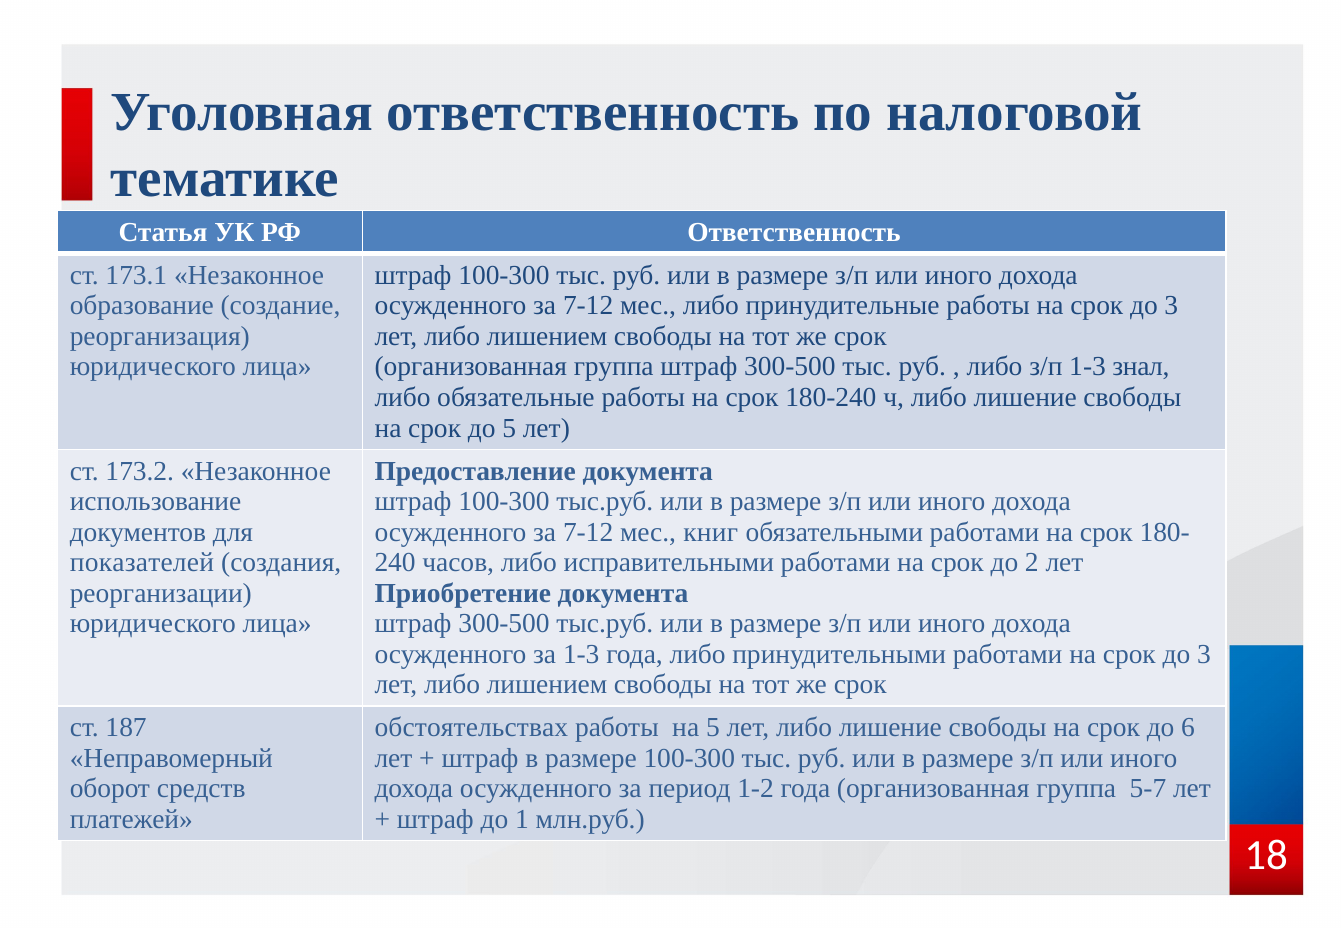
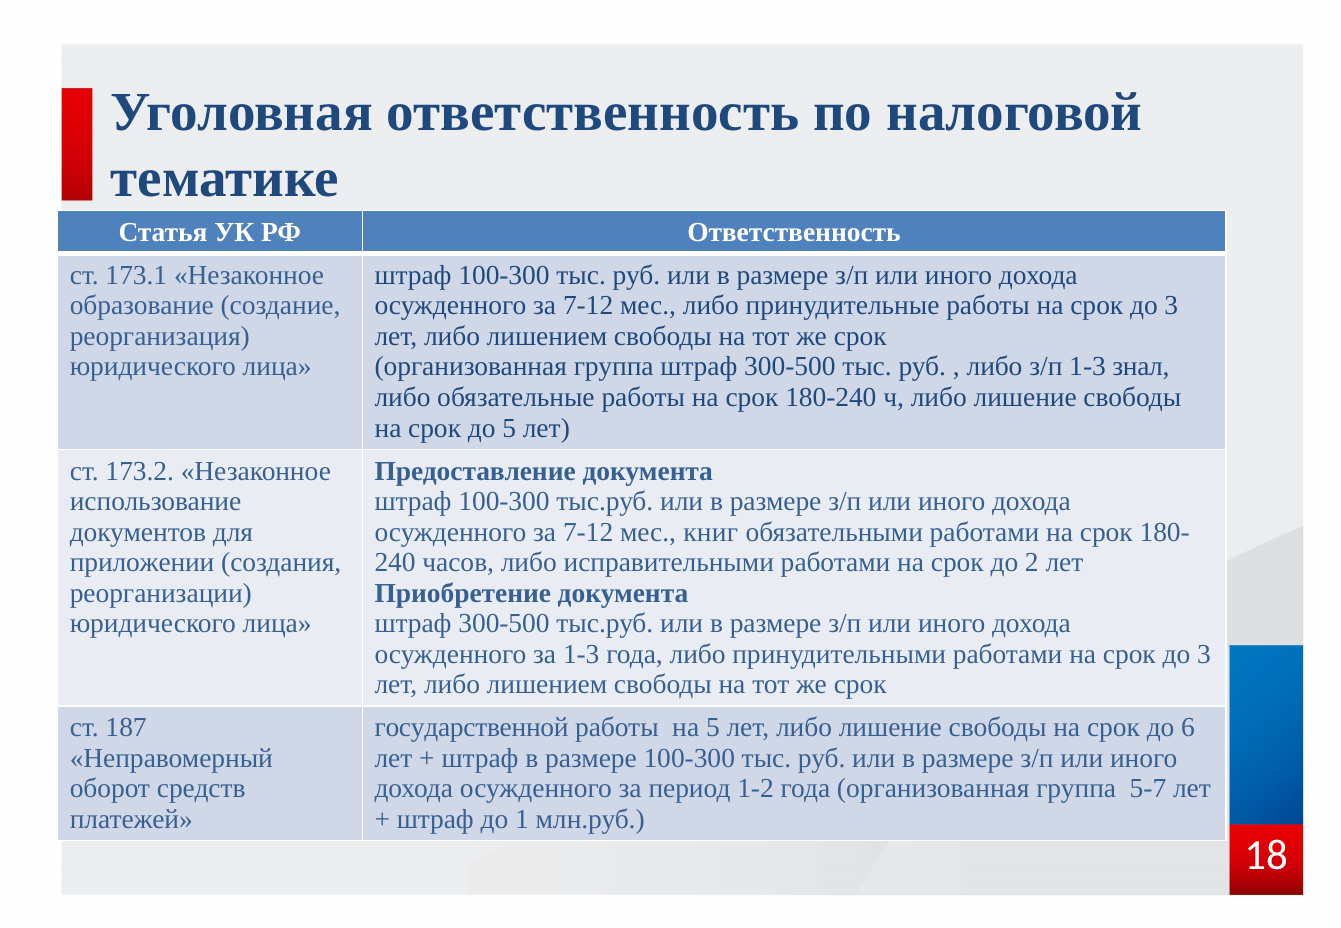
показателей: показателей -> приложении
обстоятельствах: обстоятельствах -> государственной
